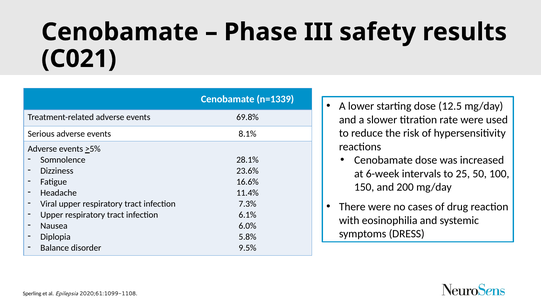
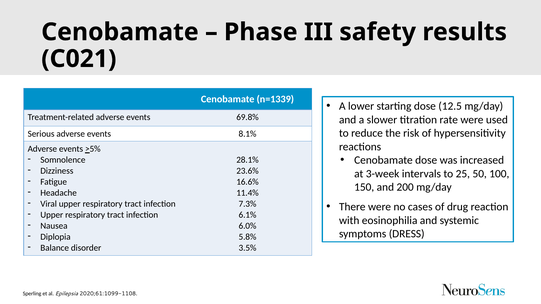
6-week: 6-week -> 3-week
9.5%: 9.5% -> 3.5%
